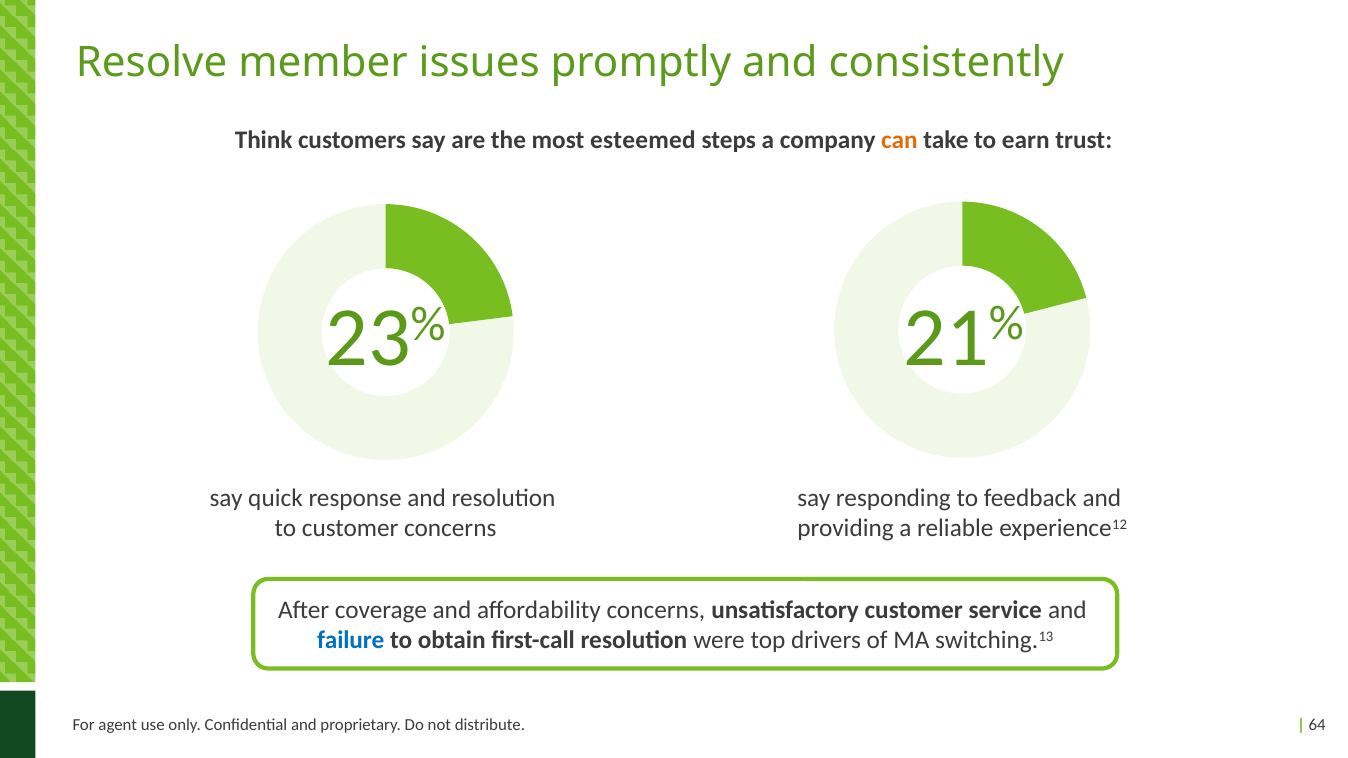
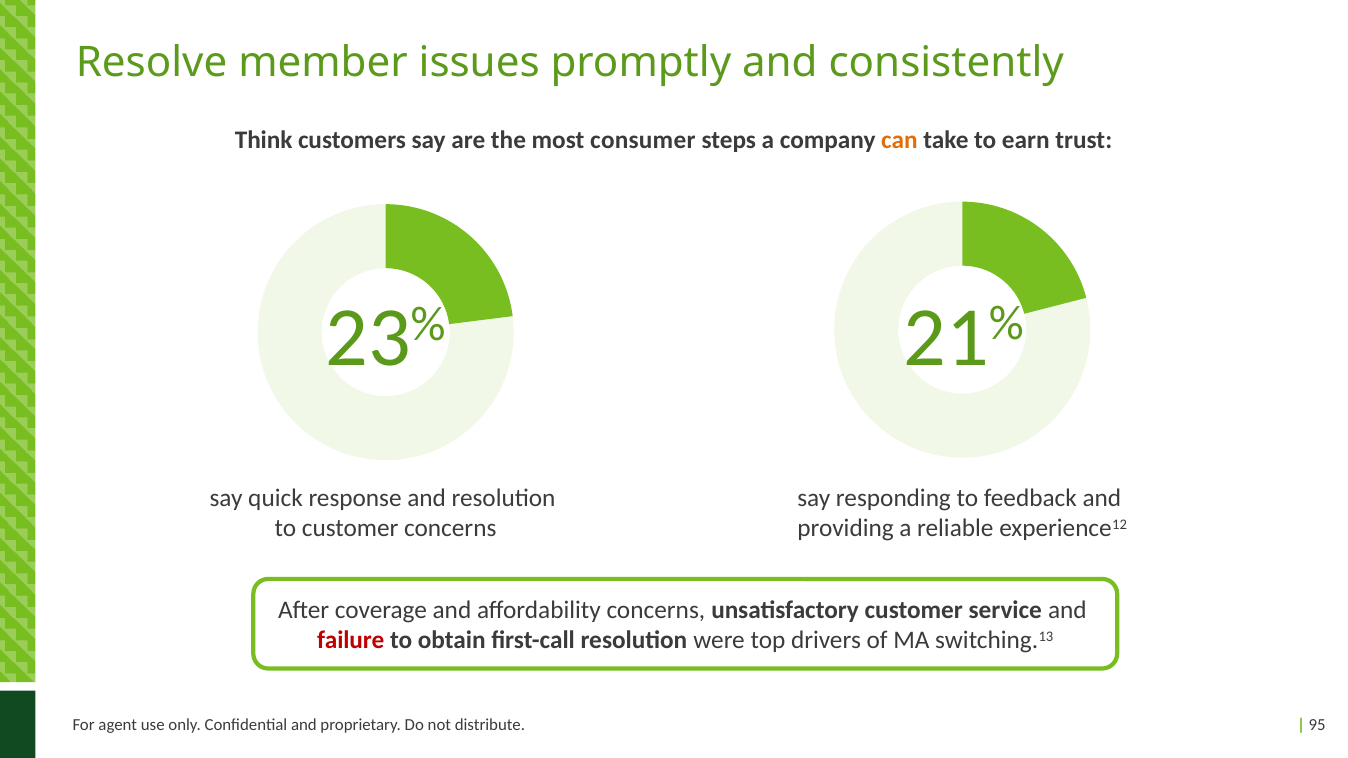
esteemed: esteemed -> consumer
failure colour: blue -> red
64: 64 -> 95
